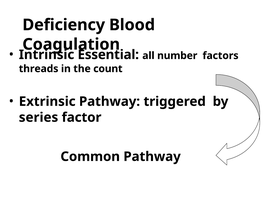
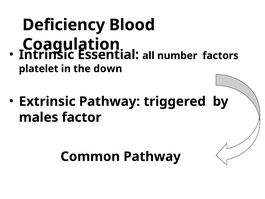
threads: threads -> platelet
count: count -> down
series: series -> males
